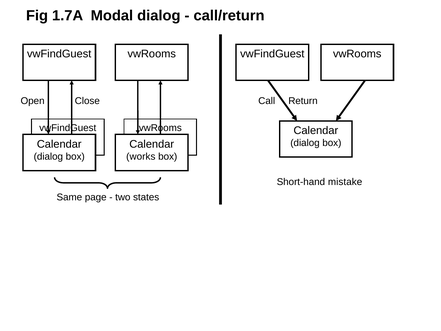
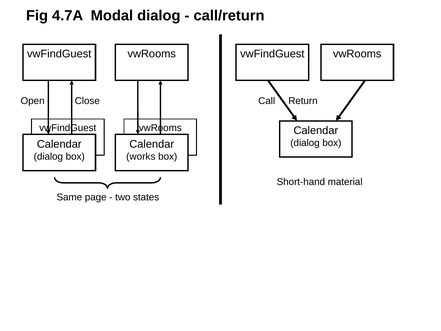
1.7A: 1.7A -> 4.7A
mistake: mistake -> material
